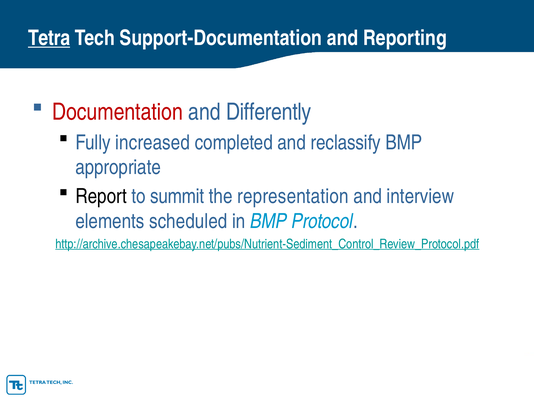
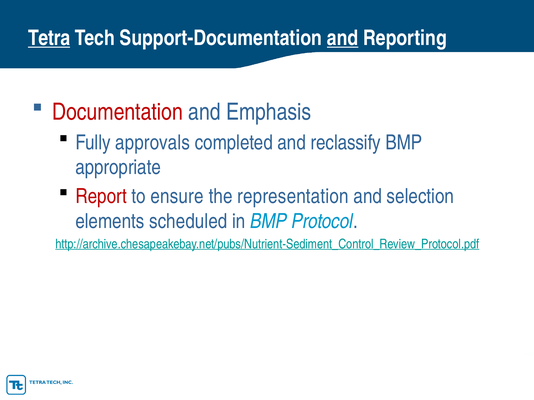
and at (343, 38) underline: none -> present
Differently: Differently -> Emphasis
increased: increased -> approvals
Report colour: black -> red
summit: summit -> ensure
interview: interview -> selection
